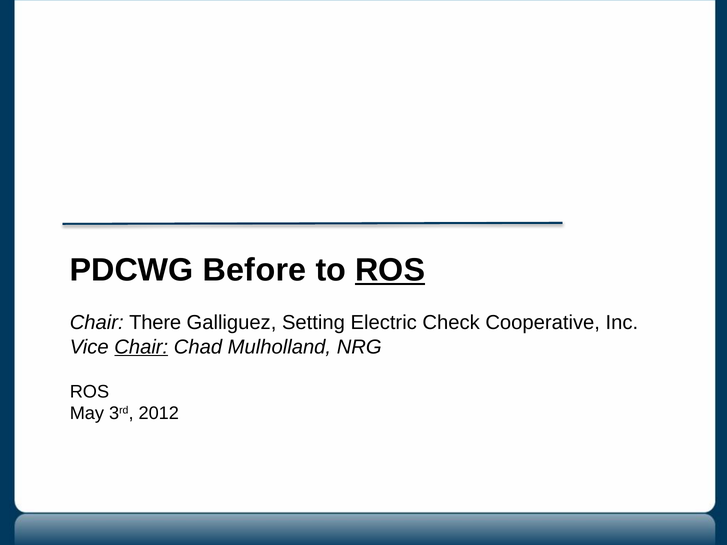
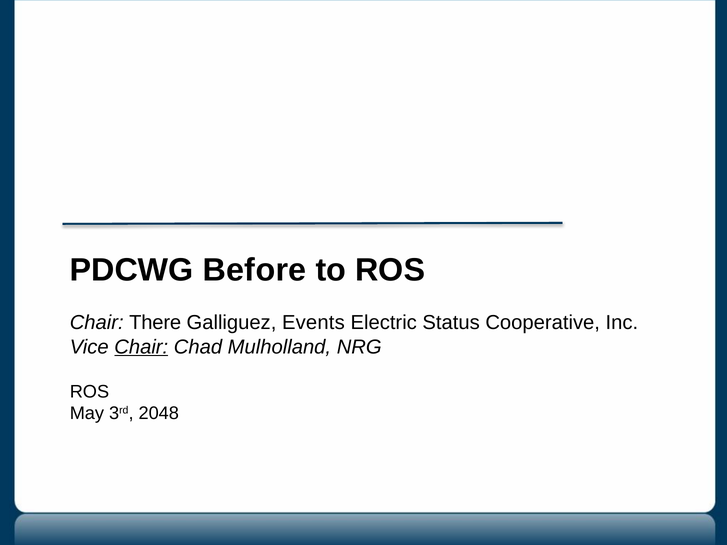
ROS at (390, 270) underline: present -> none
Setting: Setting -> Events
Check: Check -> Status
2012: 2012 -> 2048
